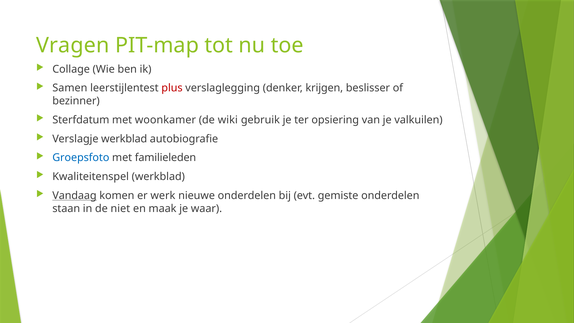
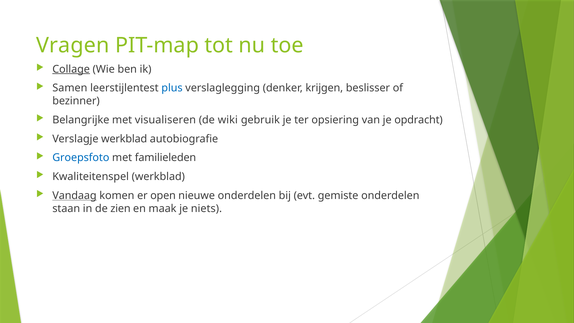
Collage underline: none -> present
plus colour: red -> blue
Sterfdatum: Sterfdatum -> Belangrijke
woonkamer: woonkamer -> visualiseren
valkuilen: valkuilen -> opdracht
werk: werk -> open
niet: niet -> zien
waar: waar -> niets
